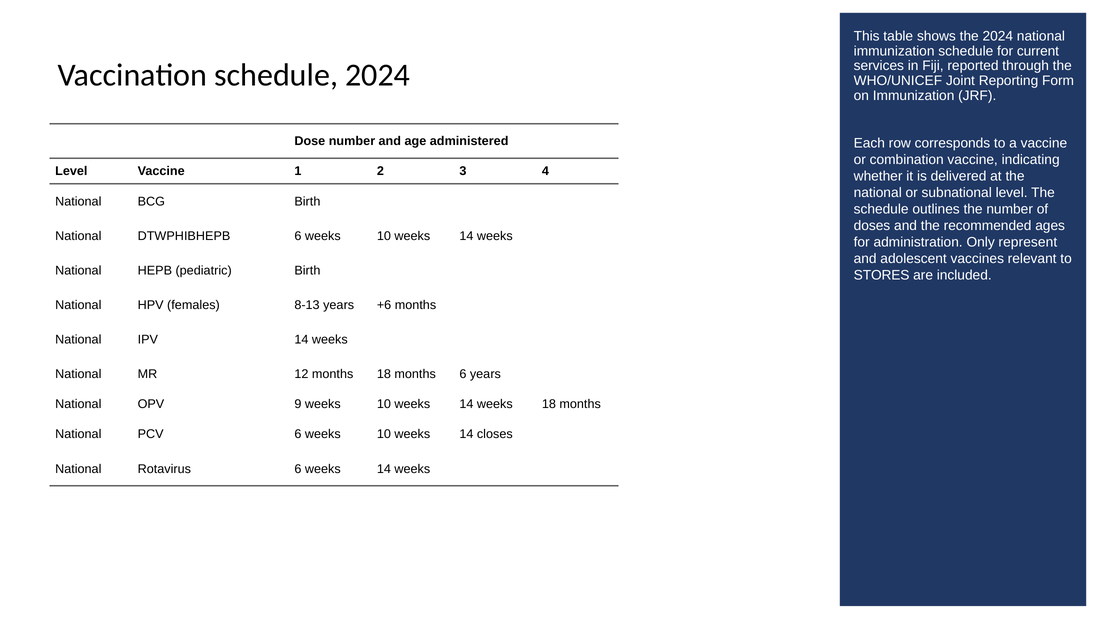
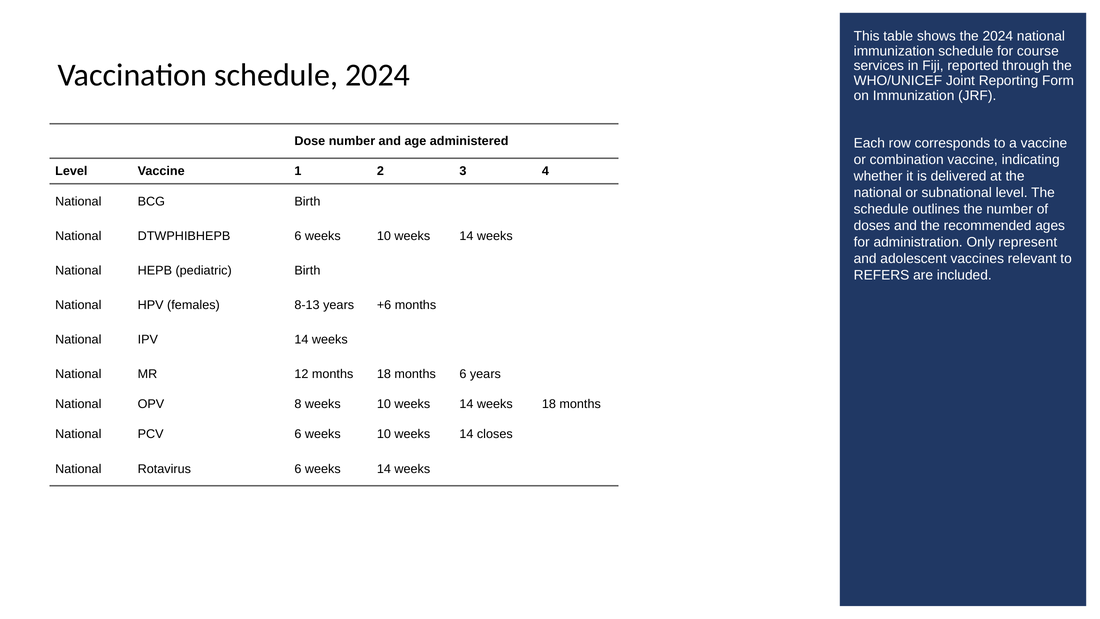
current: current -> course
STORES: STORES -> REFERS
9: 9 -> 8
